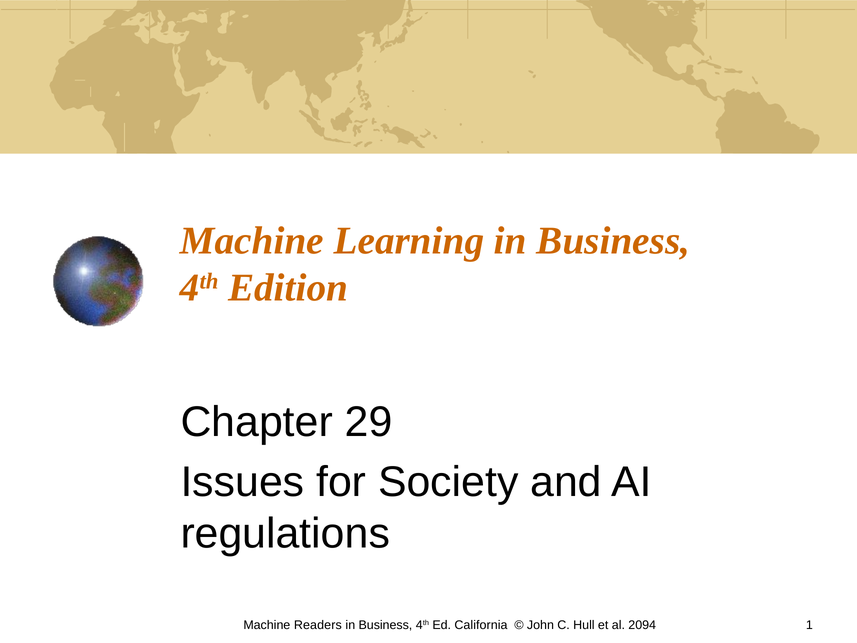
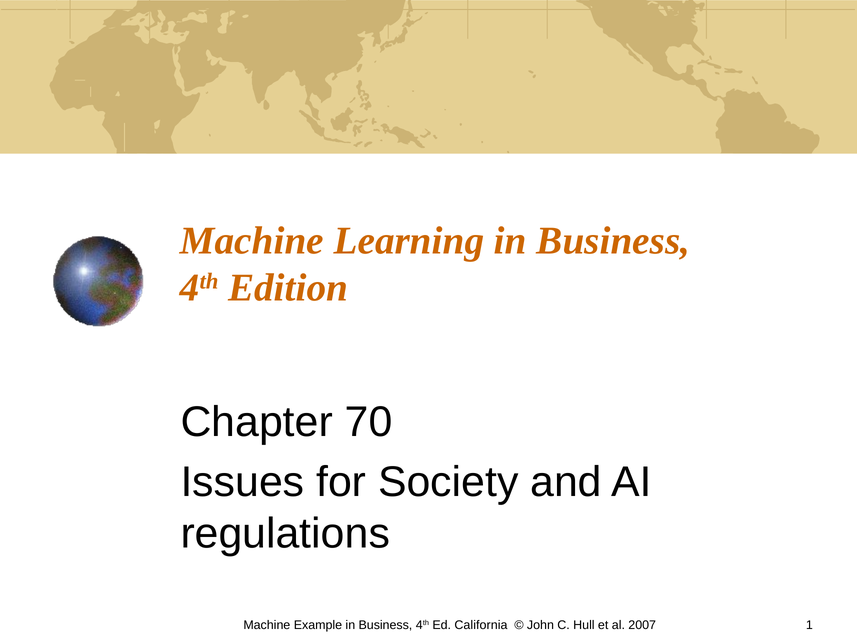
29: 29 -> 70
Readers: Readers -> Example
2094: 2094 -> 2007
